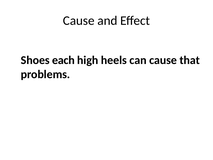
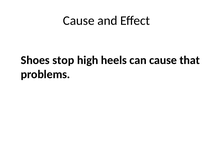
each: each -> stop
